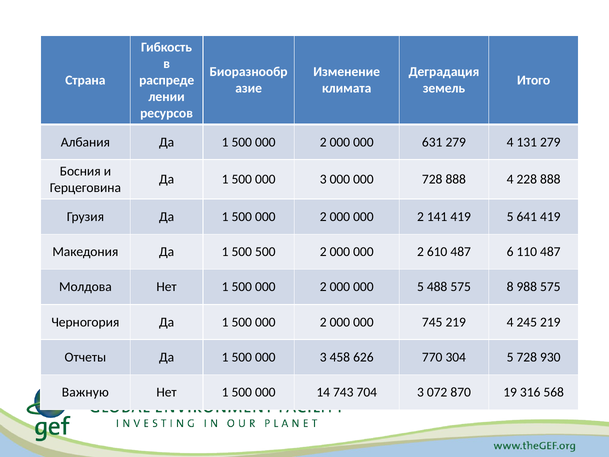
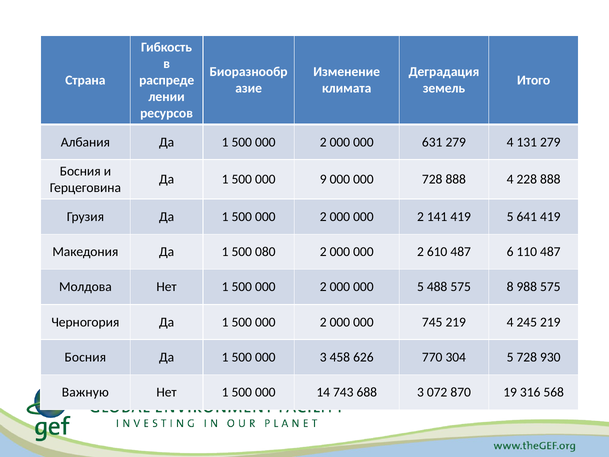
3 at (323, 179): 3 -> 9
500 500: 500 -> 080
Отчеты at (85, 357): Отчеты -> Босния
704: 704 -> 688
